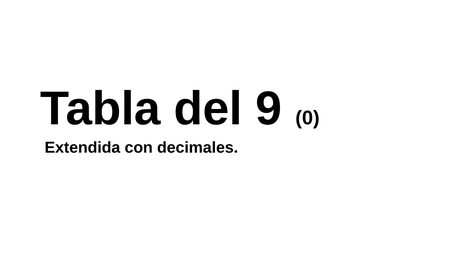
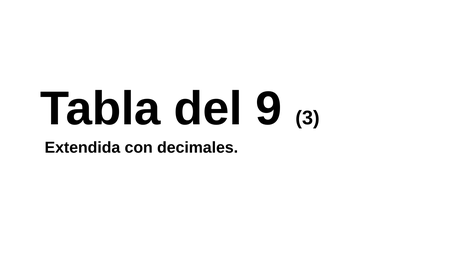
0: 0 -> 3
